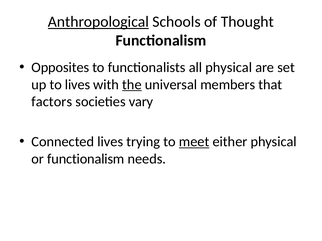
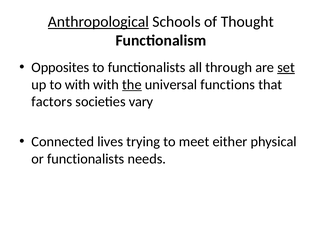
all physical: physical -> through
set underline: none -> present
to lives: lives -> with
members: members -> functions
meet underline: present -> none
or functionalism: functionalism -> functionalists
